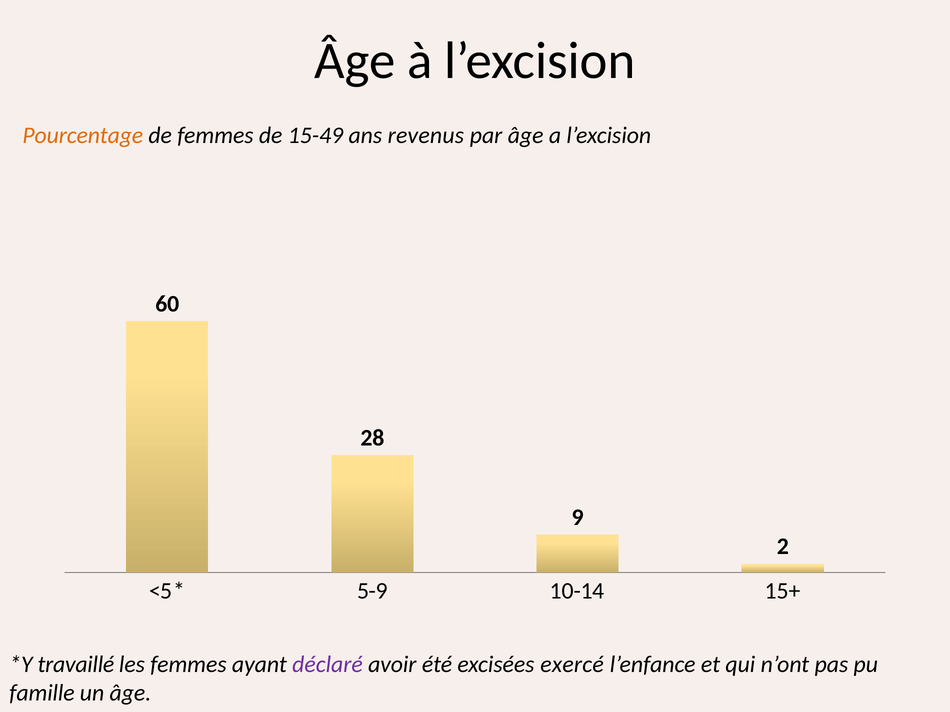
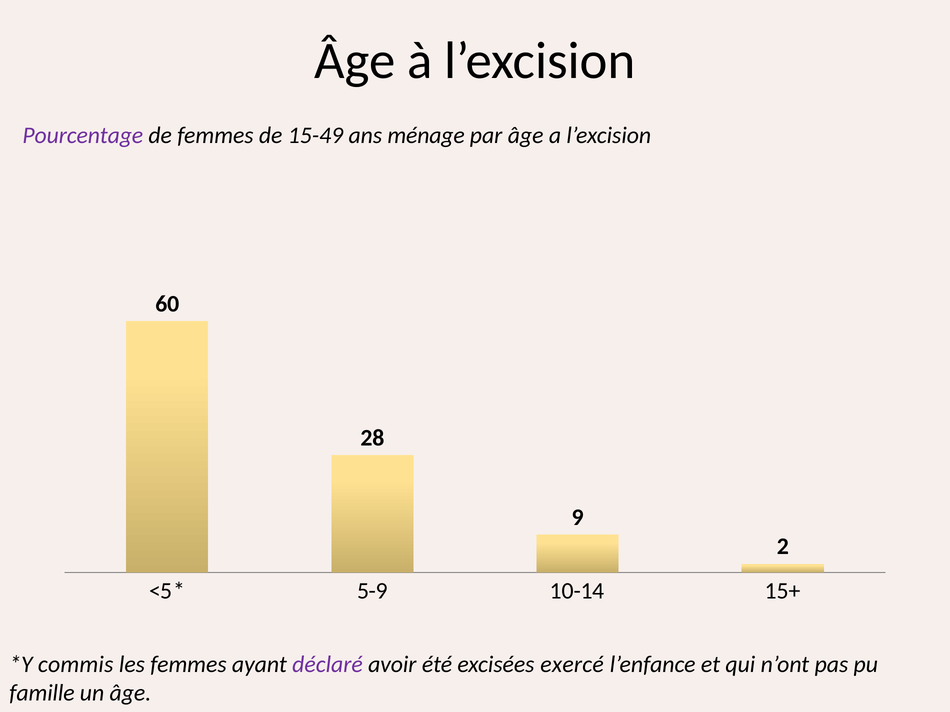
Pourcentage colour: orange -> purple
revenus: revenus -> ménage
travaillé: travaillé -> commis
